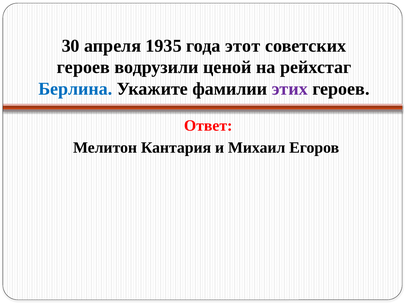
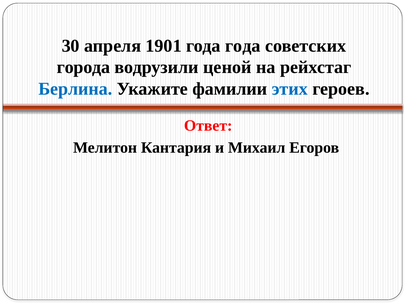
1935: 1935 -> 1901
года этот: этот -> года
героев at (83, 67): героев -> города
этих colour: purple -> blue
